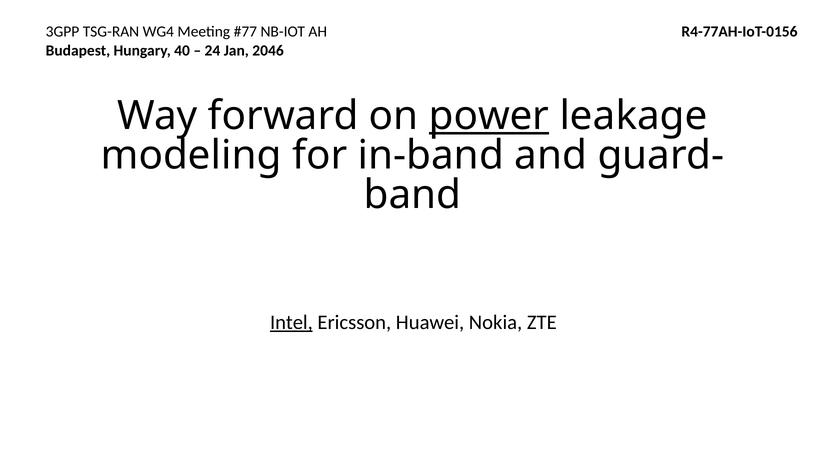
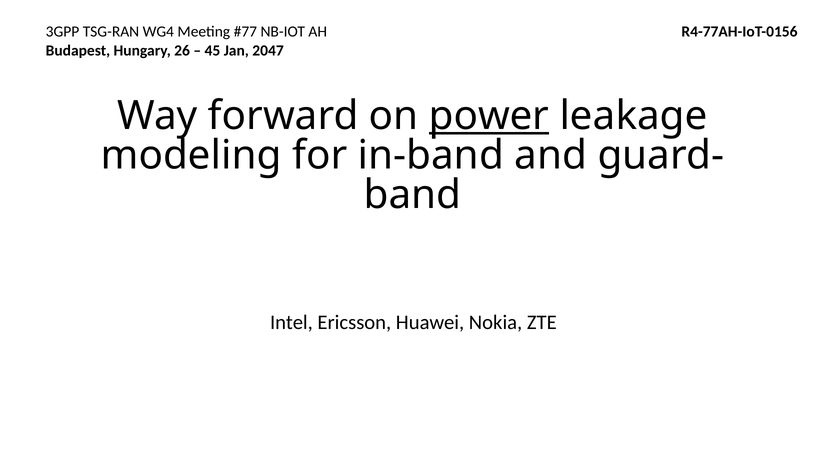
40: 40 -> 26
24: 24 -> 45
2046: 2046 -> 2047
Intel underline: present -> none
